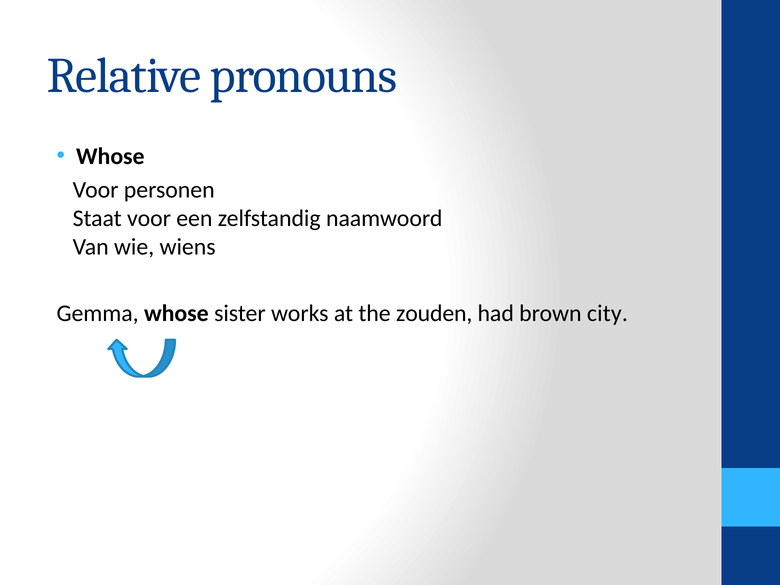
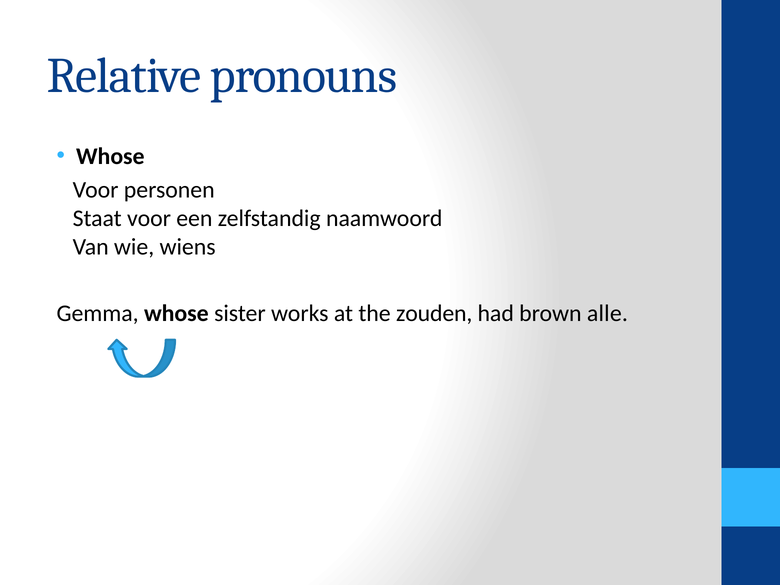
city: city -> alle
